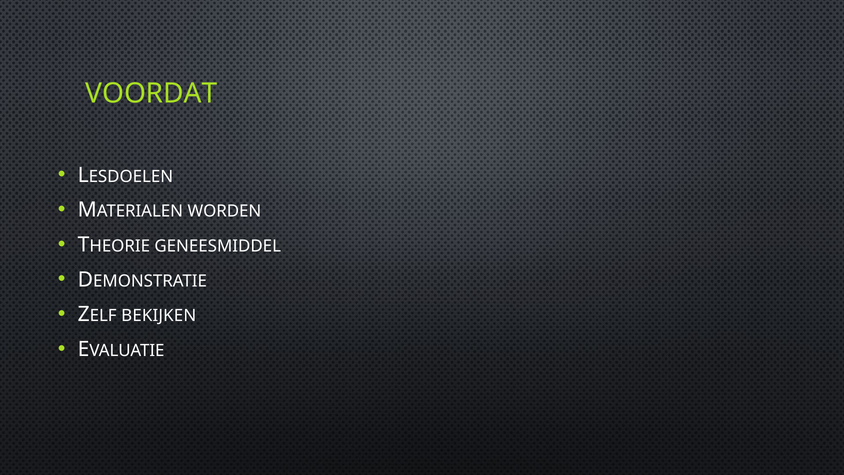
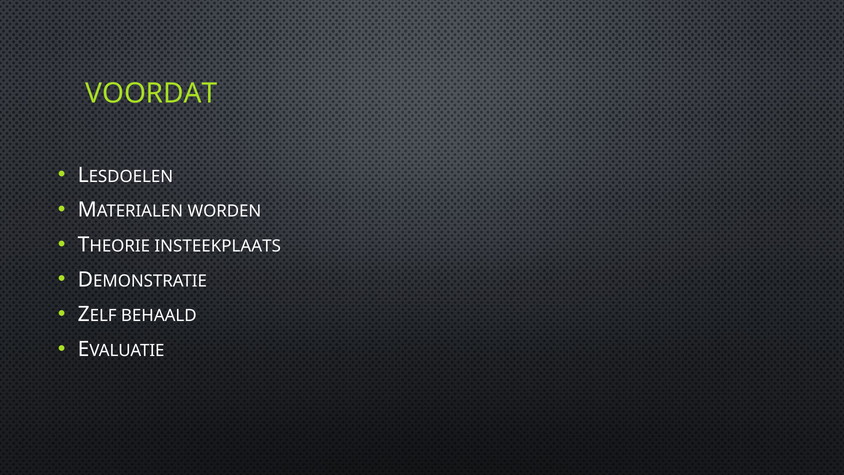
GENEESMIDDEL: GENEESMIDDEL -> INSTEEKPLAATS
BEKIJKEN: BEKIJKEN -> BEHAALD
